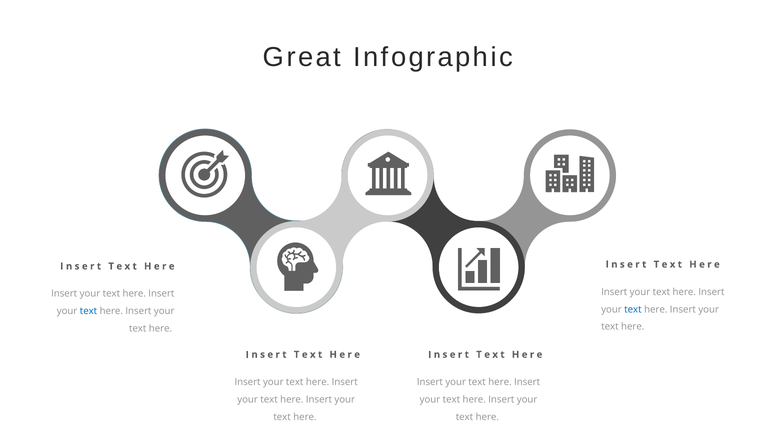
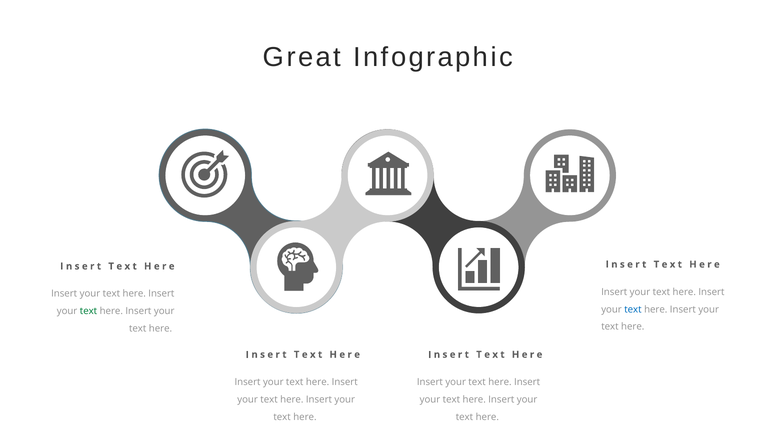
text at (89, 311) colour: blue -> green
